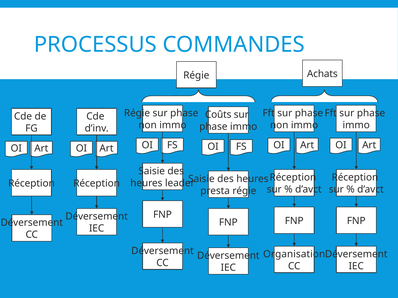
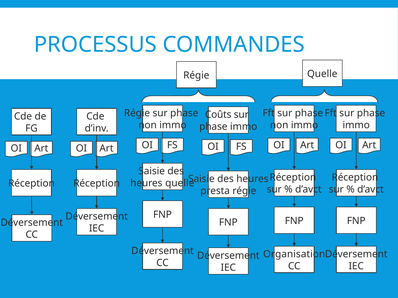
Achats at (322, 74): Achats -> Quelle
heures leader: leader -> quelle
